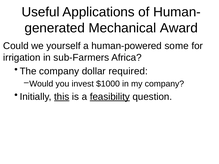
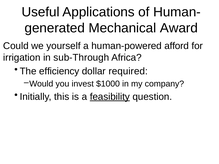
some: some -> afford
sub-Farmers: sub-Farmers -> sub-Through
The company: company -> efficiency
this underline: present -> none
